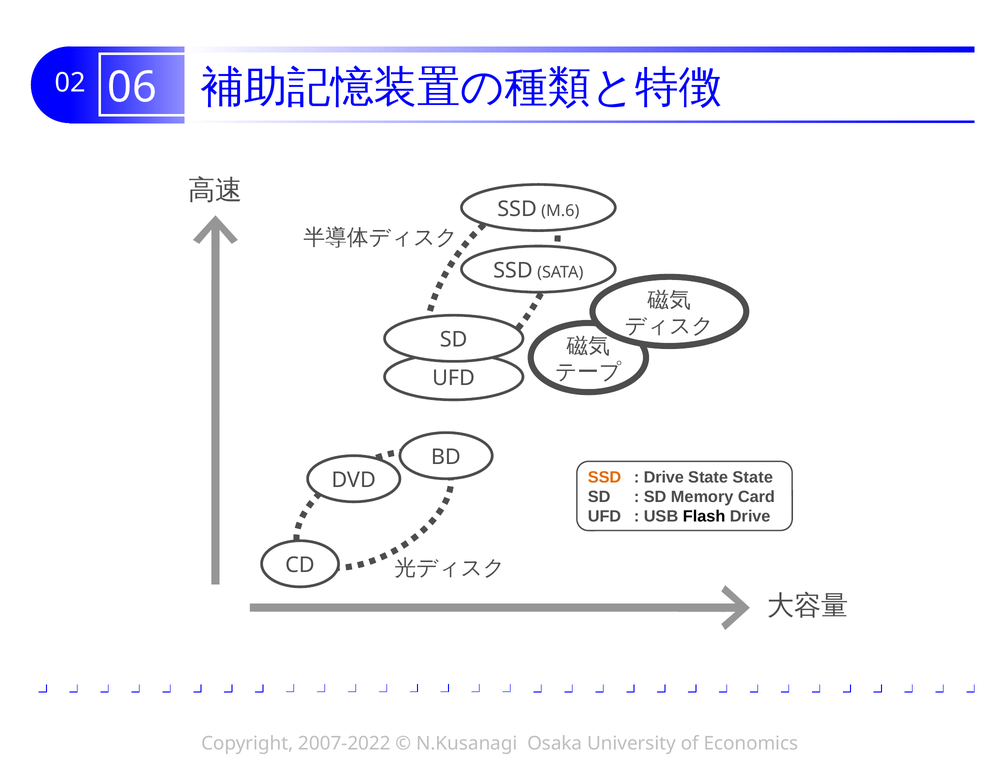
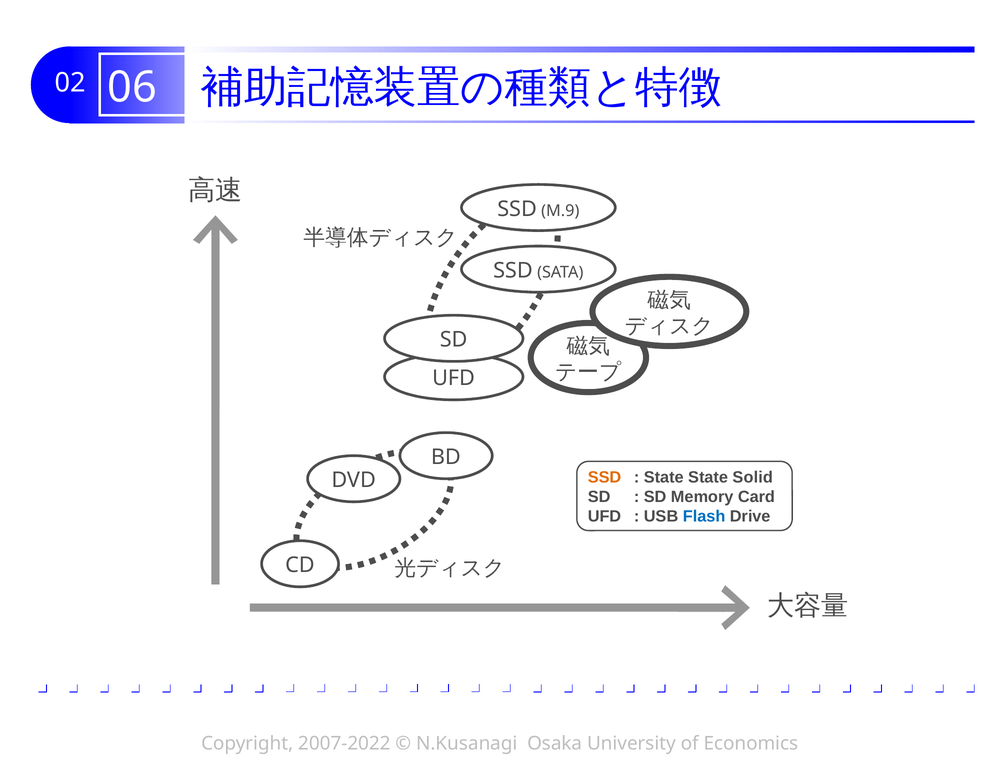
M.6: M.6 -> M.9
Drive at (664, 478): Drive -> State
State State: State -> Solid
Flash colour: black -> blue
